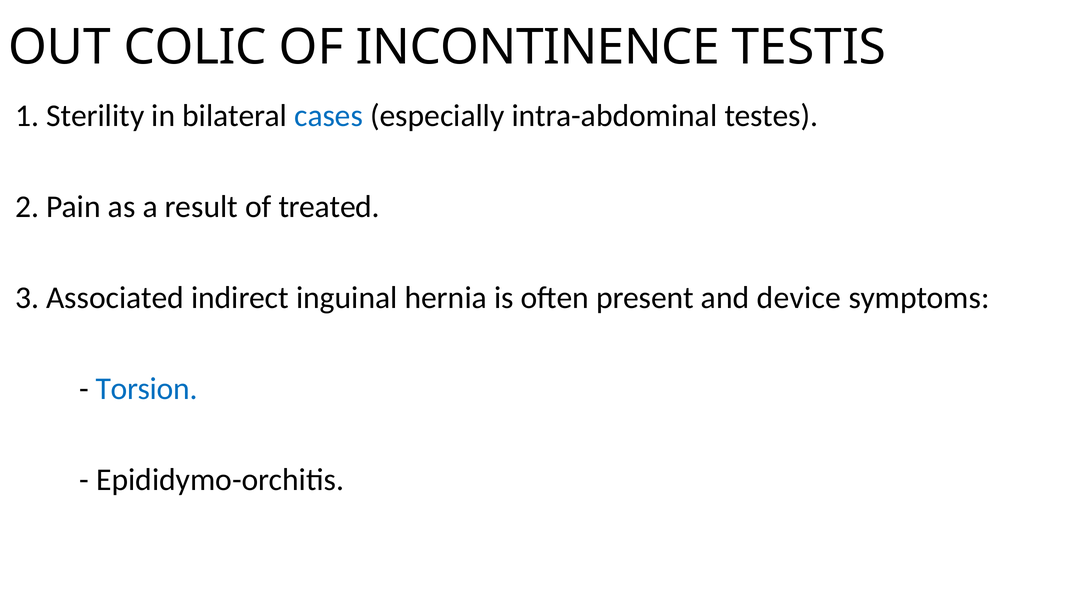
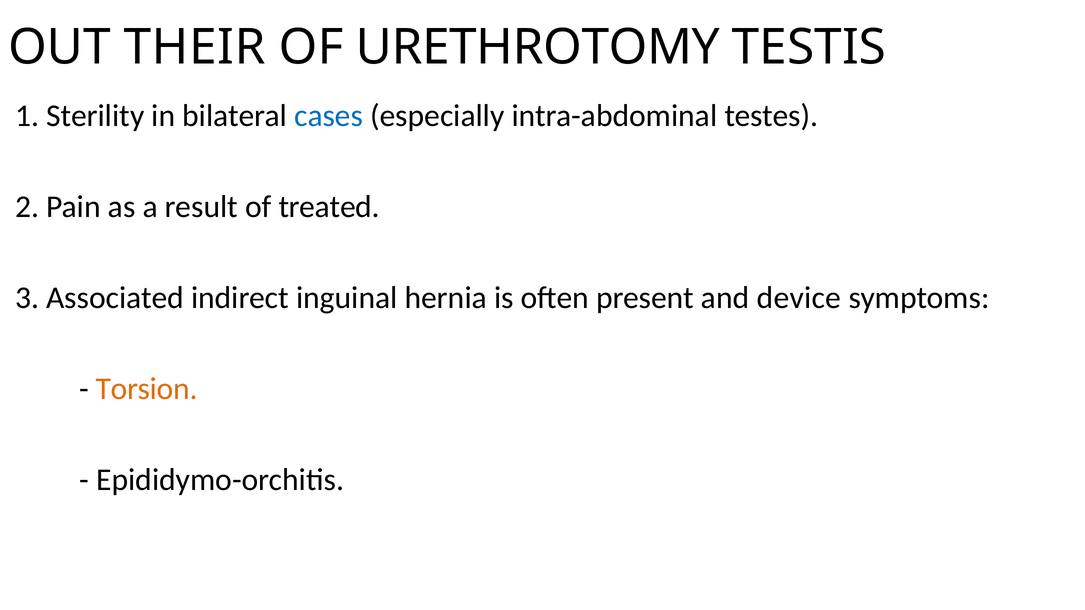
COLIC: COLIC -> THEIR
INCONTINENCE: INCONTINENCE -> URETHROTOMY
Torsion colour: blue -> orange
